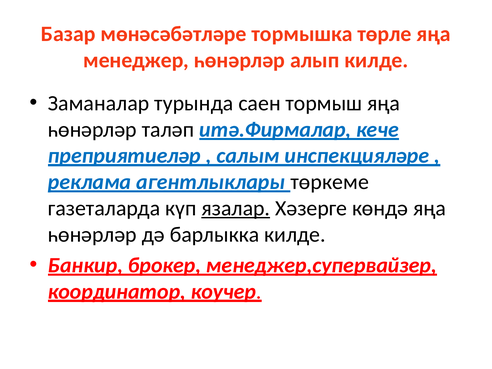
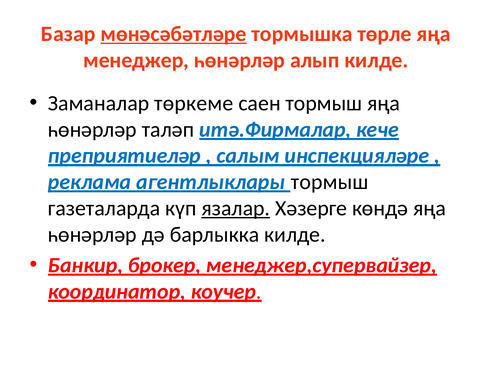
мөнәсәбәтләре underline: none -> present
турында: турында -> төркеме
төркеме at (330, 182): төркеме -> тормыш
